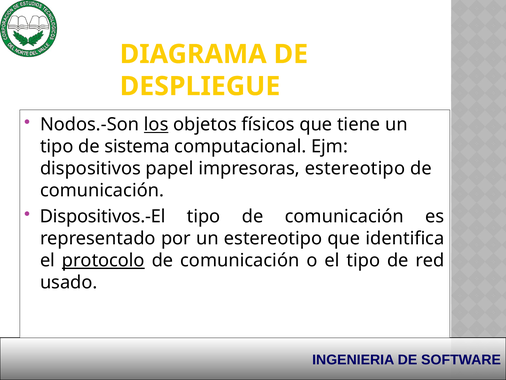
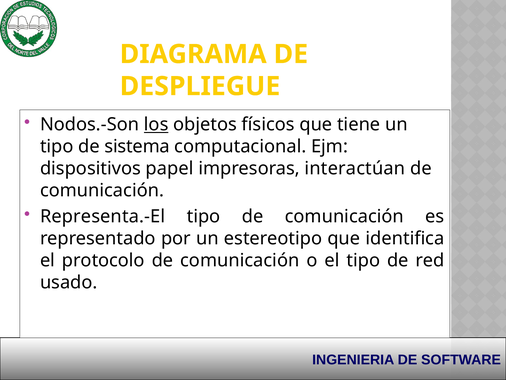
impresoras estereotipo: estereotipo -> interactúan
Dispositivos.-El: Dispositivos.-El -> Representa.-El
protocolo underline: present -> none
